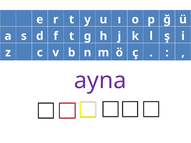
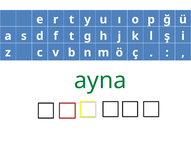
ayna colour: purple -> green
